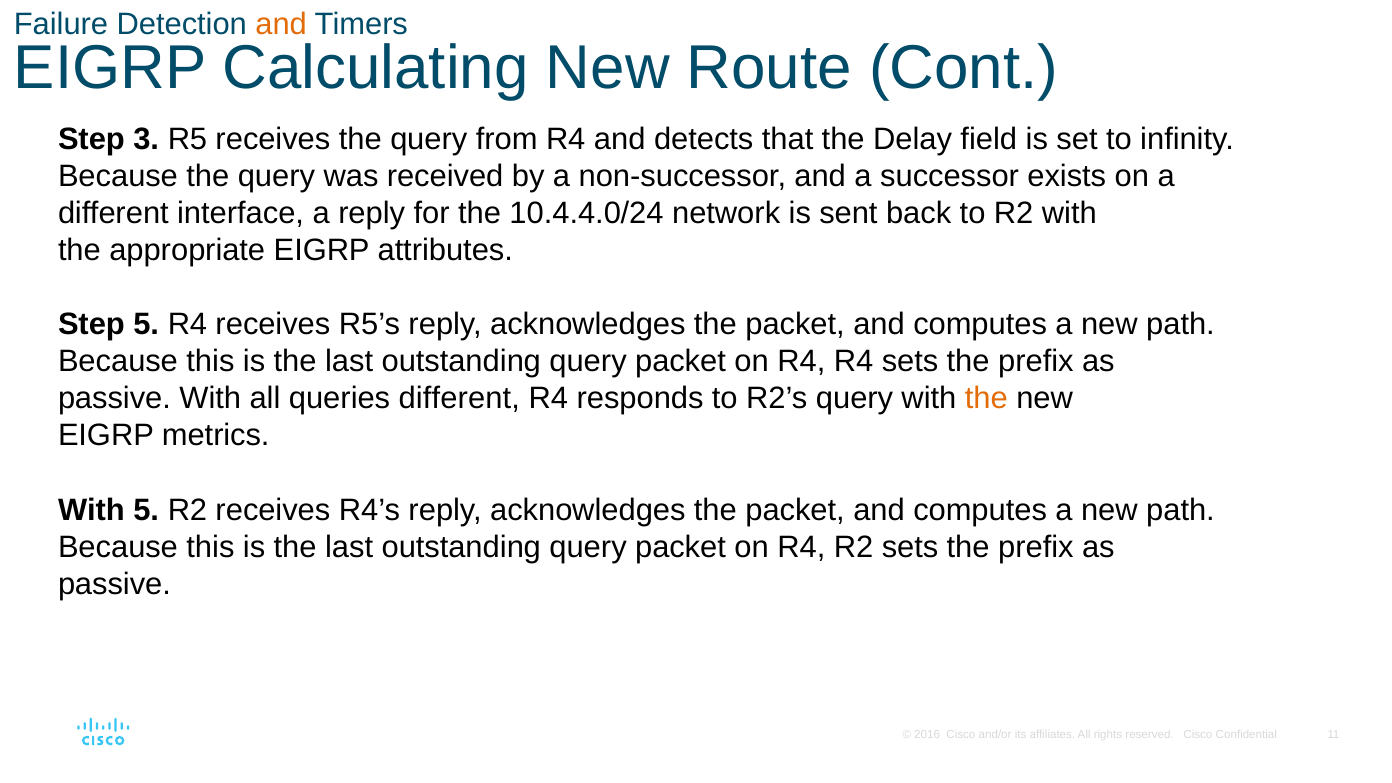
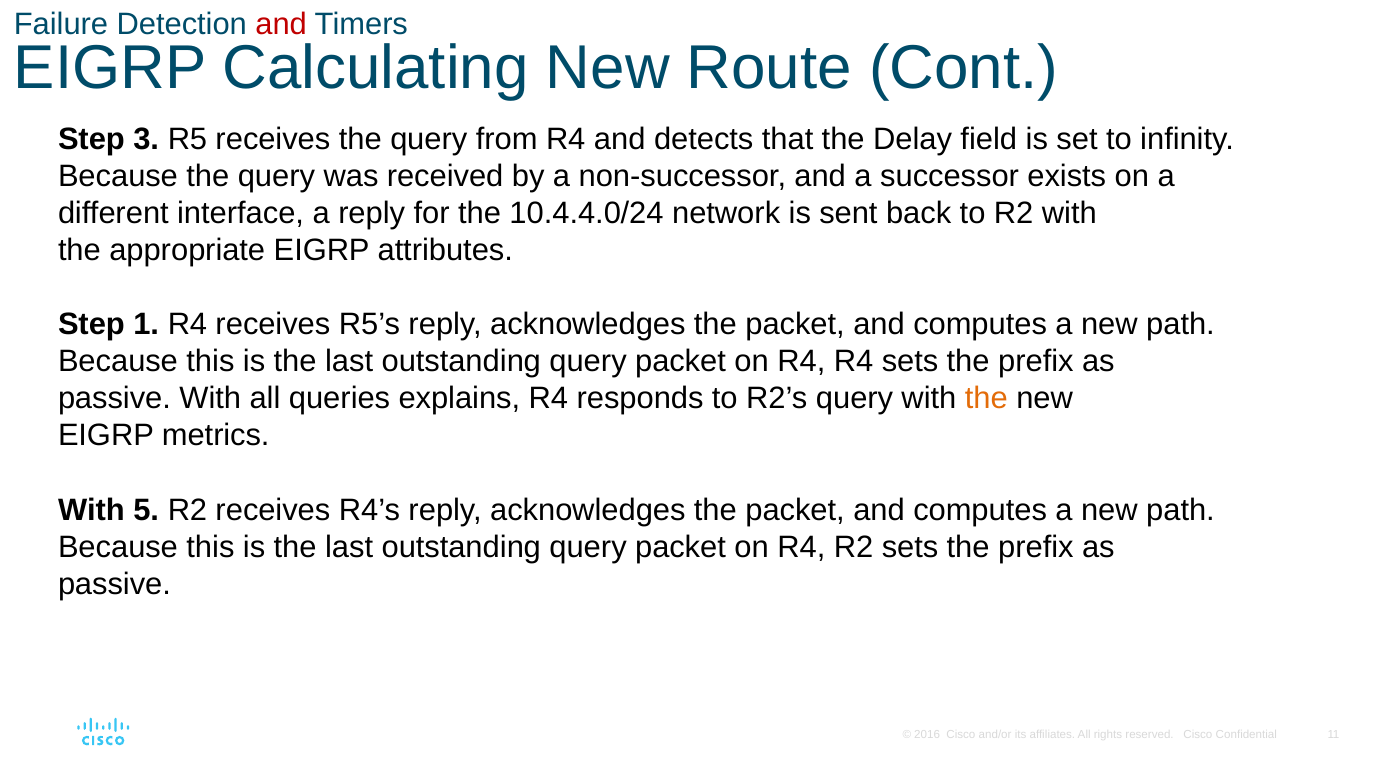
and at (281, 25) colour: orange -> red
Step 5: 5 -> 1
queries different: different -> explains
